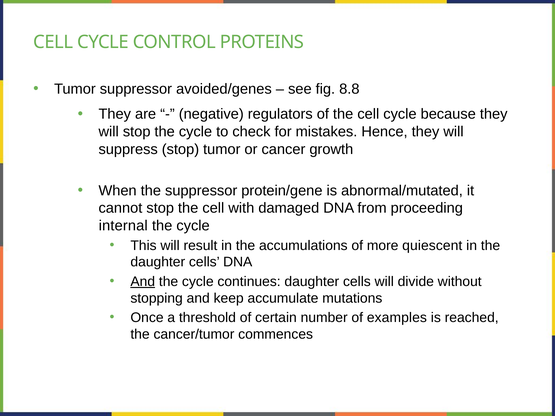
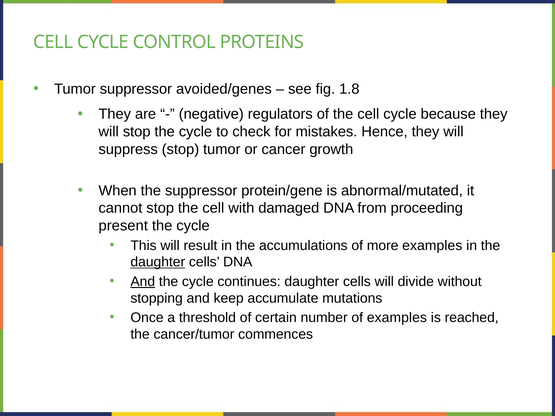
8.8: 8.8 -> 1.8
internal: internal -> present
more quiescent: quiescent -> examples
daughter at (158, 262) underline: none -> present
